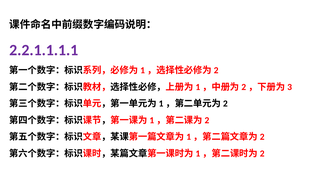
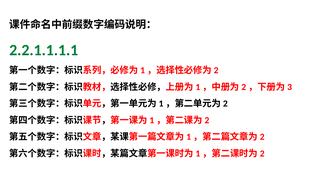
2.2.1.1.1.1 colour: purple -> green
